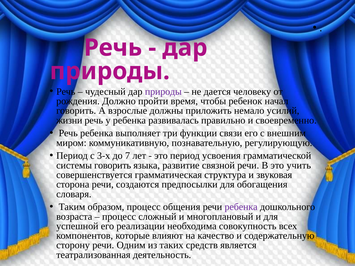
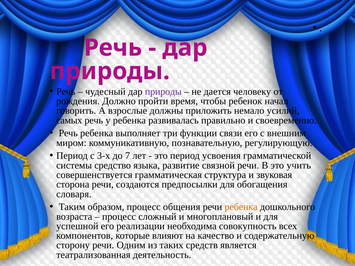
жизни: жизни -> самых
системы говорить: говорить -> средство
ребенка at (241, 207) colour: purple -> orange
